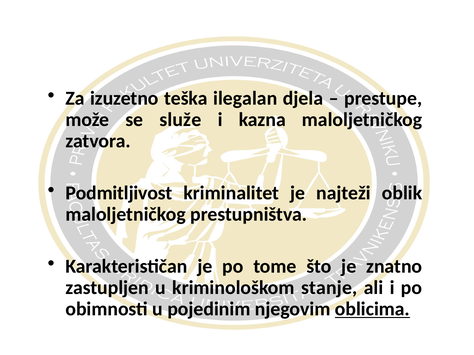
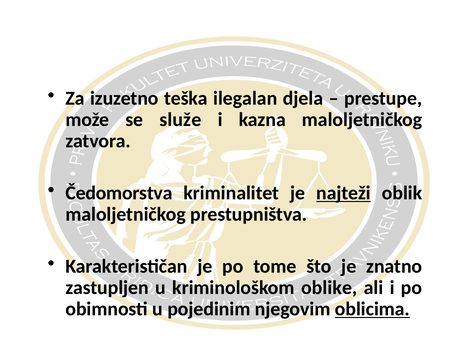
Podmitljivost: Podmitljivost -> Čedomorstva
najteži underline: none -> present
stanje: stanje -> oblike
